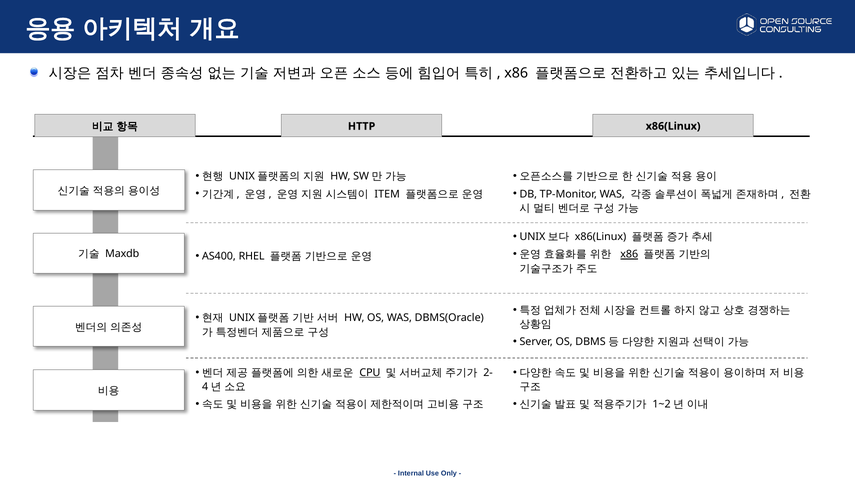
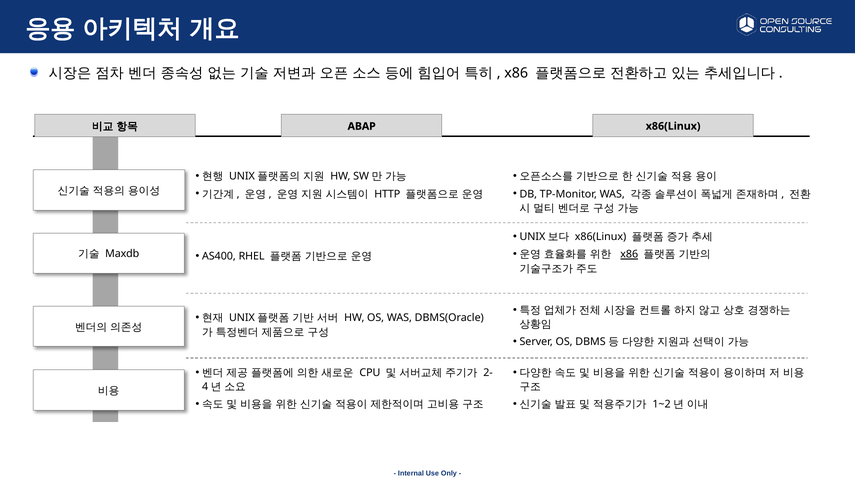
HTTP: HTTP -> ABAP
ITEM: ITEM -> HTTP
CPU underline: present -> none
